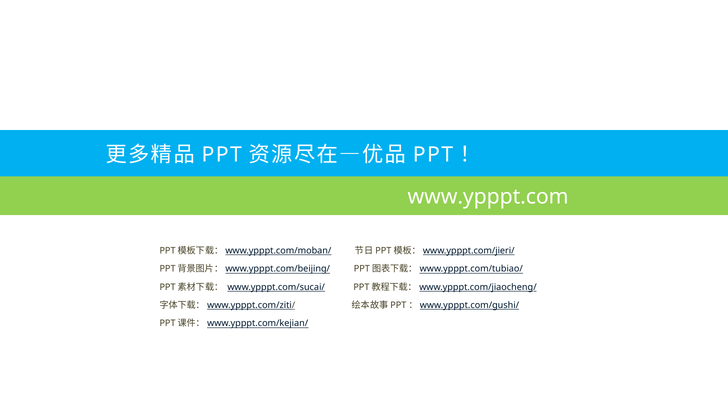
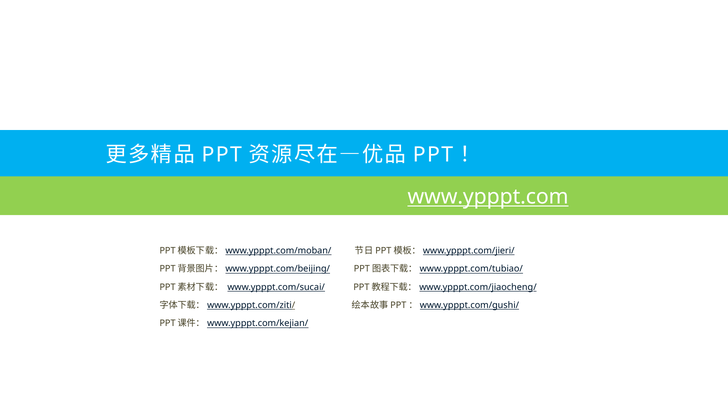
www.ypppt.com underline: none -> present
